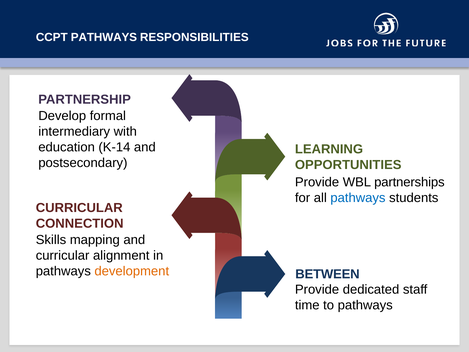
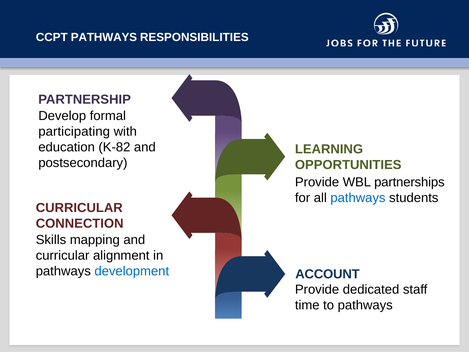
intermediary: intermediary -> participating
K-14: K-14 -> K-82
development colour: orange -> blue
BETWEEN: BETWEEN -> ACCOUNT
